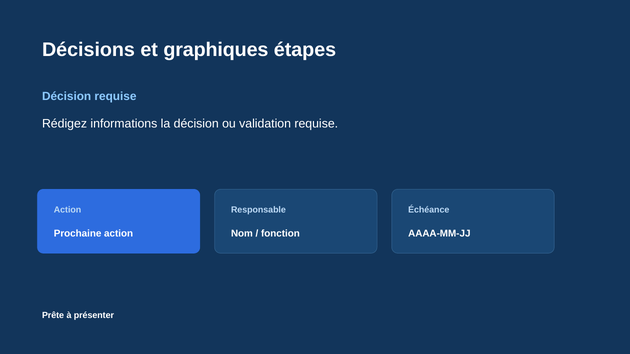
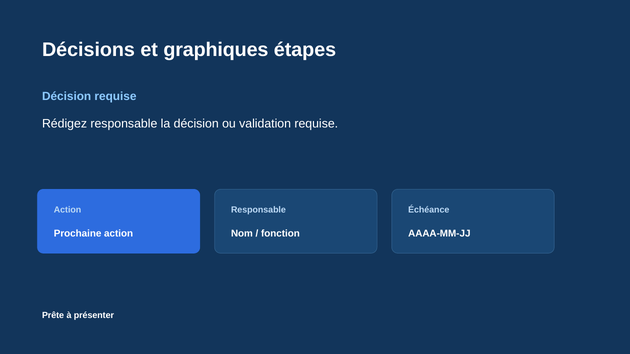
Rédigez informations: informations -> responsable
